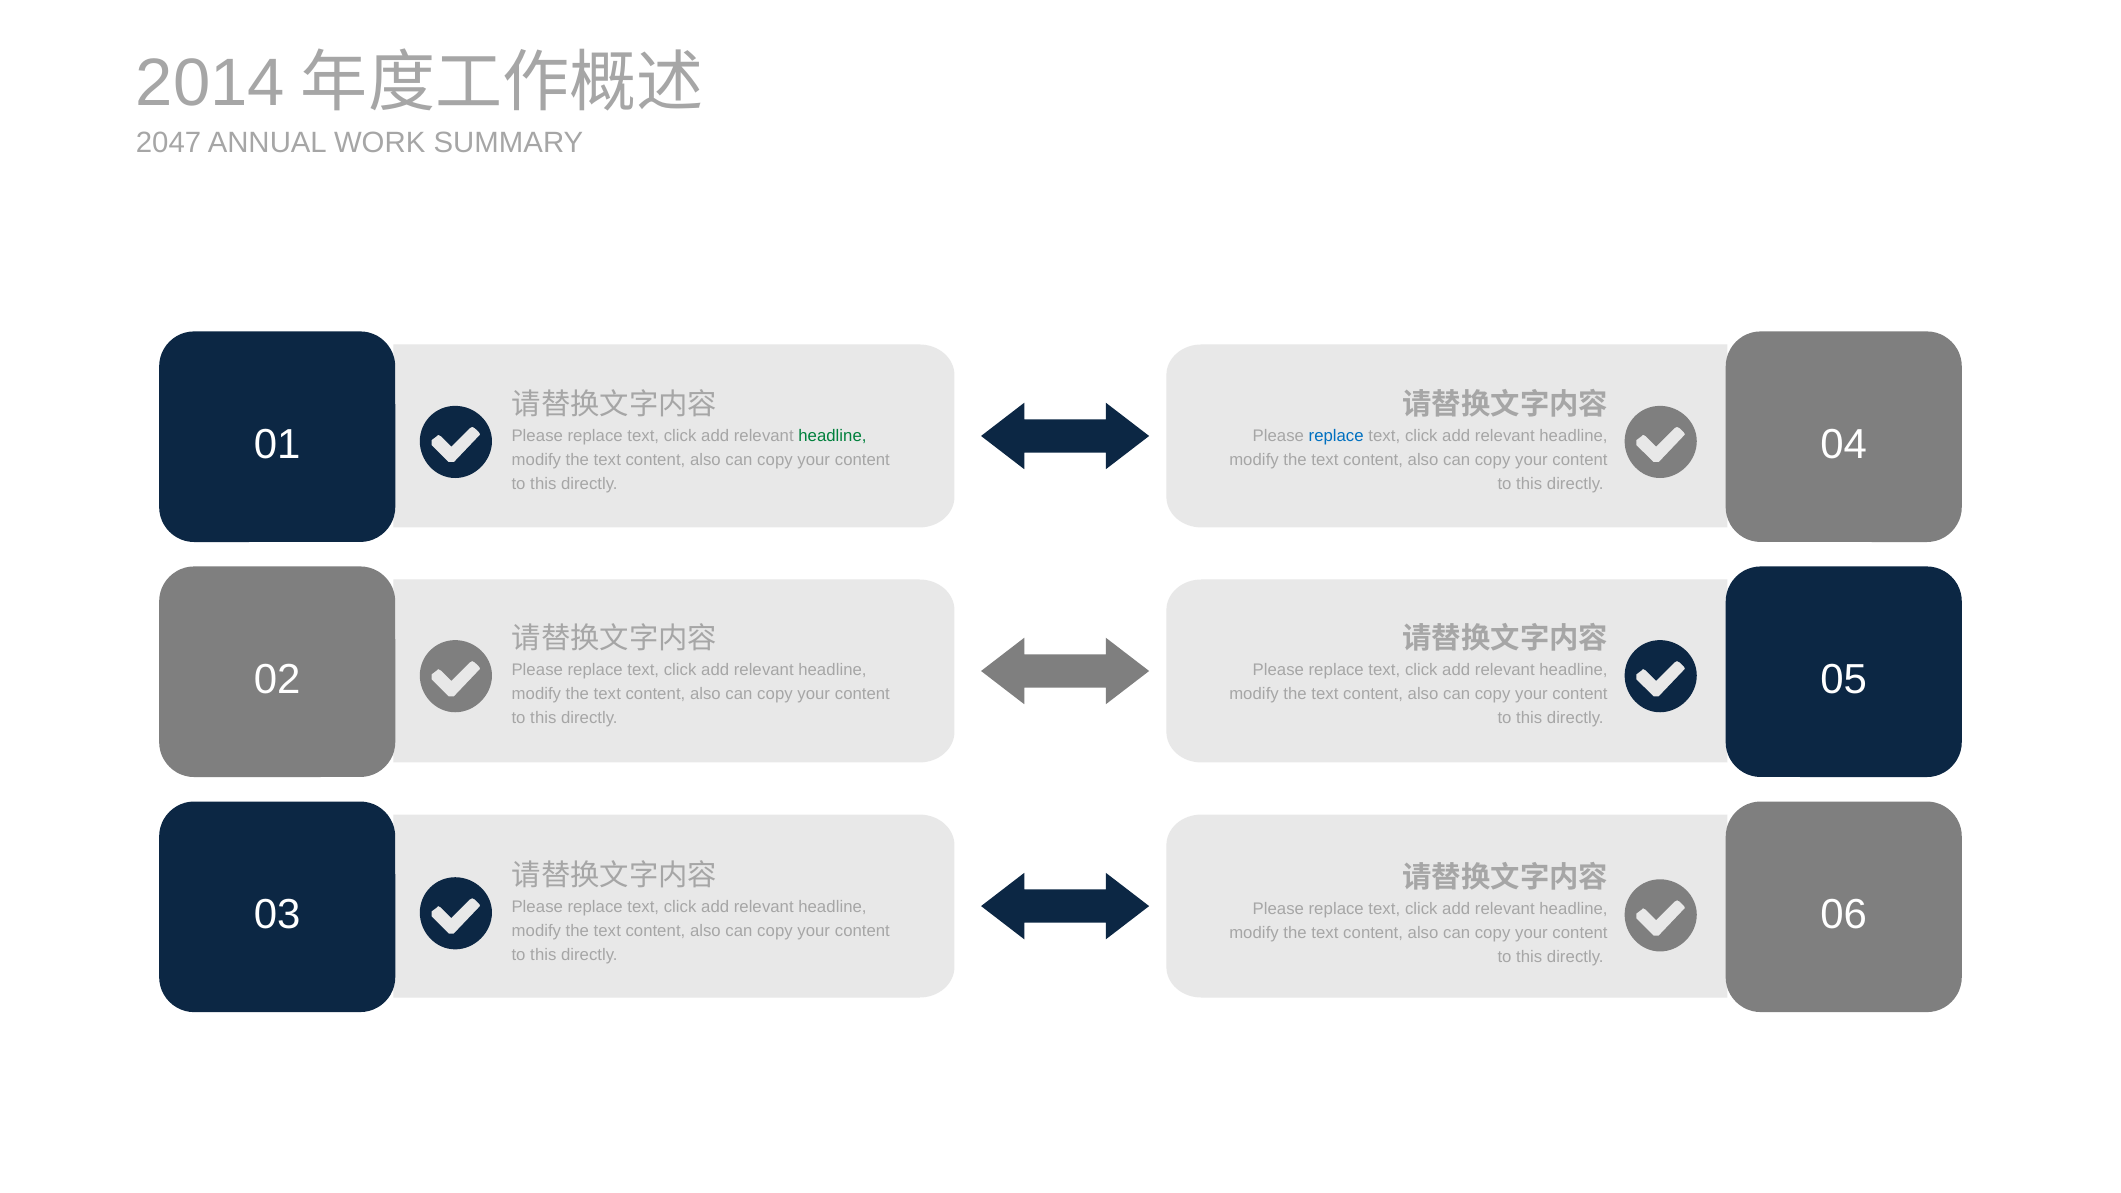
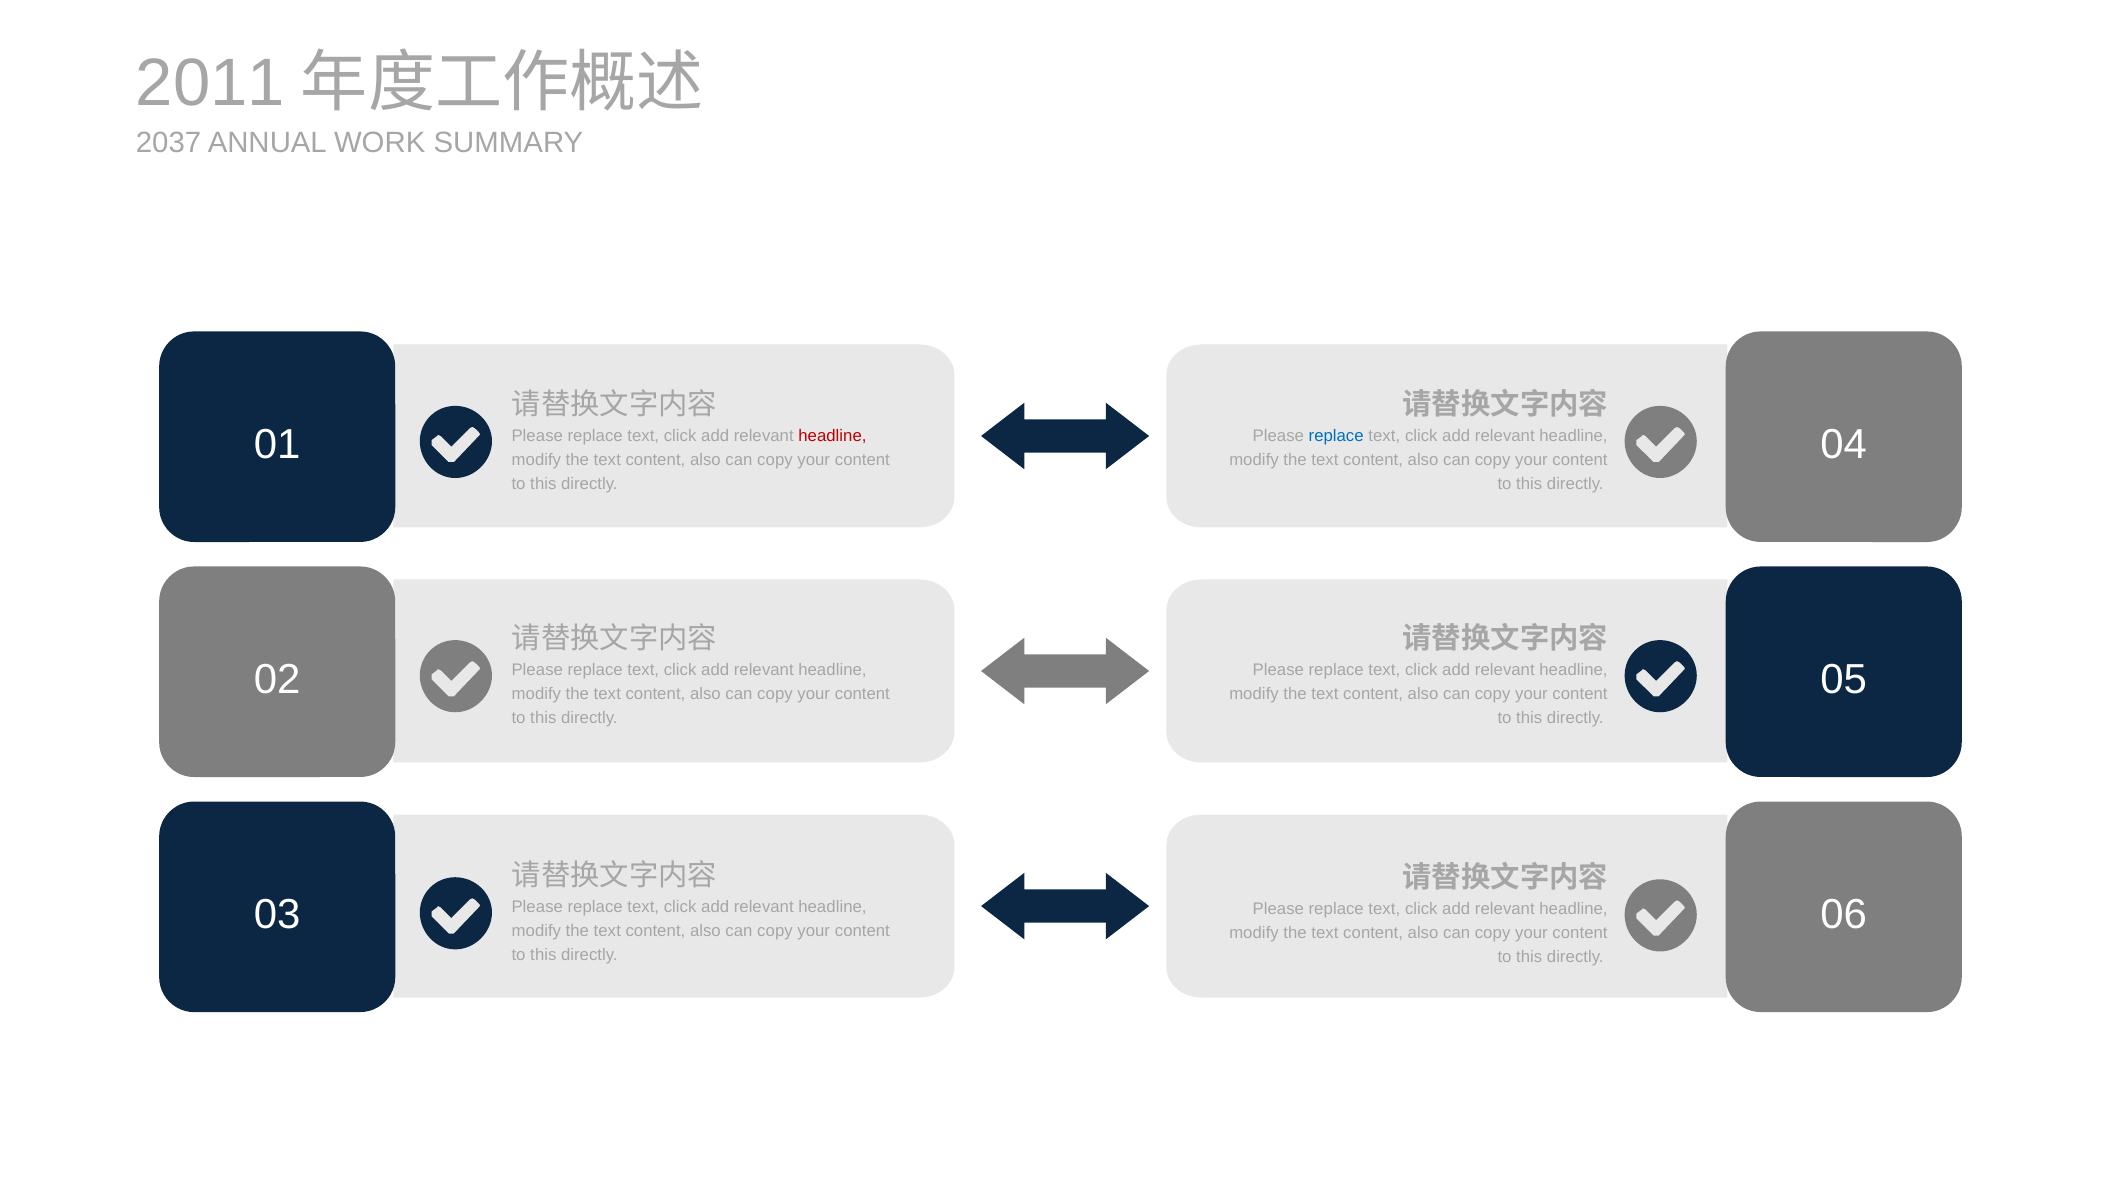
2014: 2014 -> 2011
2047: 2047 -> 2037
headline at (832, 436) colour: green -> red
